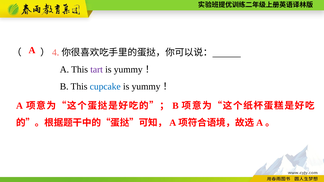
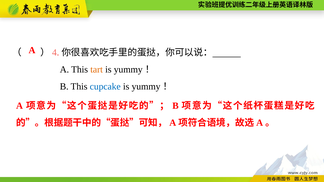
tart colour: purple -> orange
